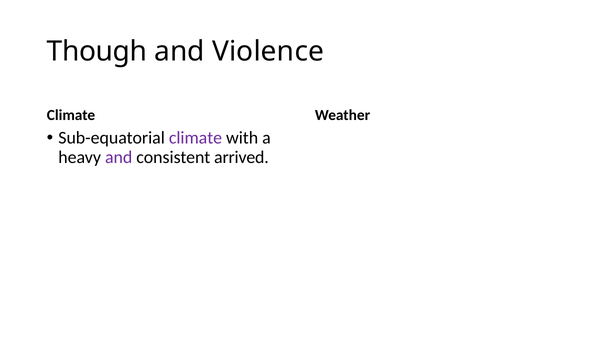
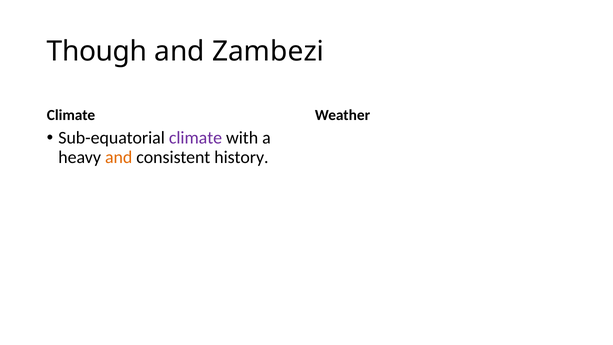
Violence: Violence -> Zambezi
and at (119, 157) colour: purple -> orange
arrived: arrived -> history
